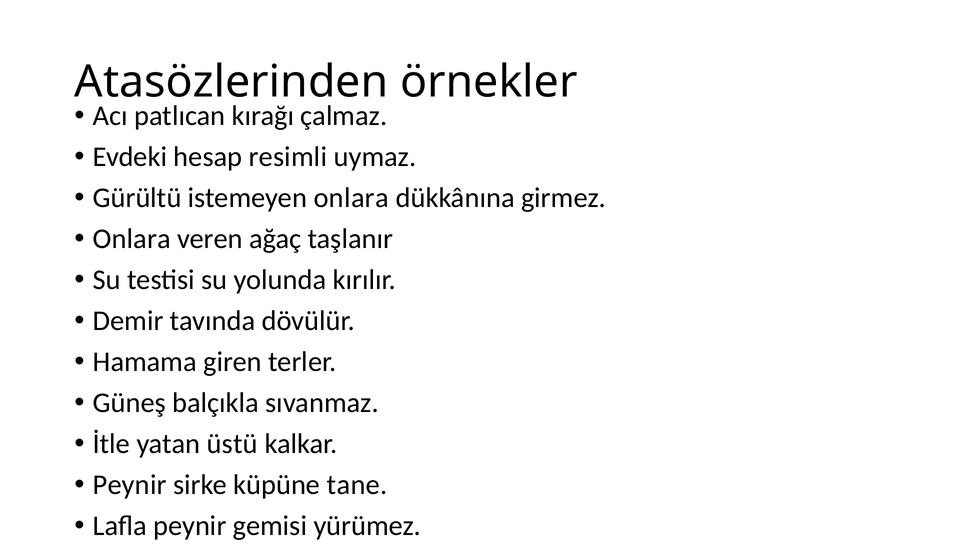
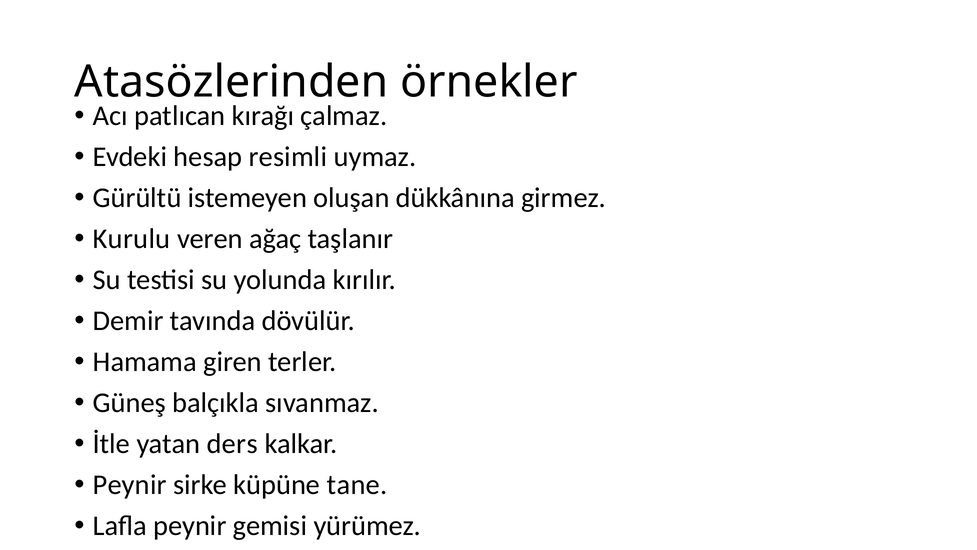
istemeyen onlara: onlara -> oluşan
Onlara at (132, 239): Onlara -> Kurulu
üstü: üstü -> ders
